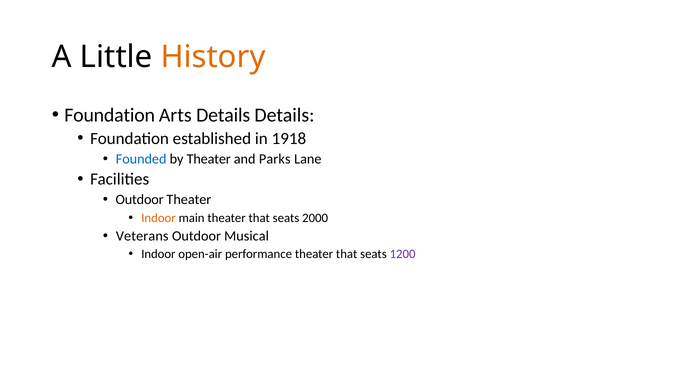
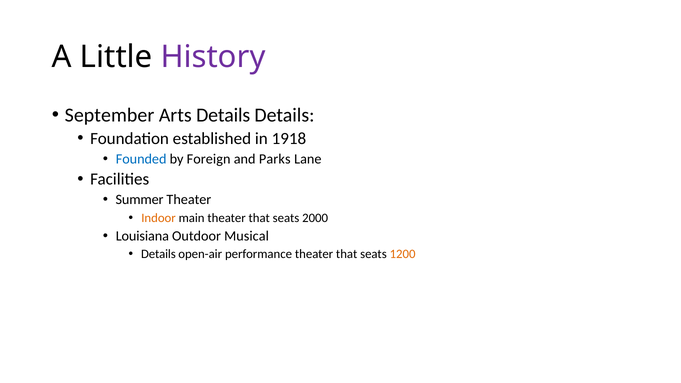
History colour: orange -> purple
Foundation at (110, 115): Foundation -> September
by Theater: Theater -> Foreign
Outdoor at (140, 200): Outdoor -> Summer
Veterans: Veterans -> Louisiana
Indoor at (158, 254): Indoor -> Details
1200 colour: purple -> orange
